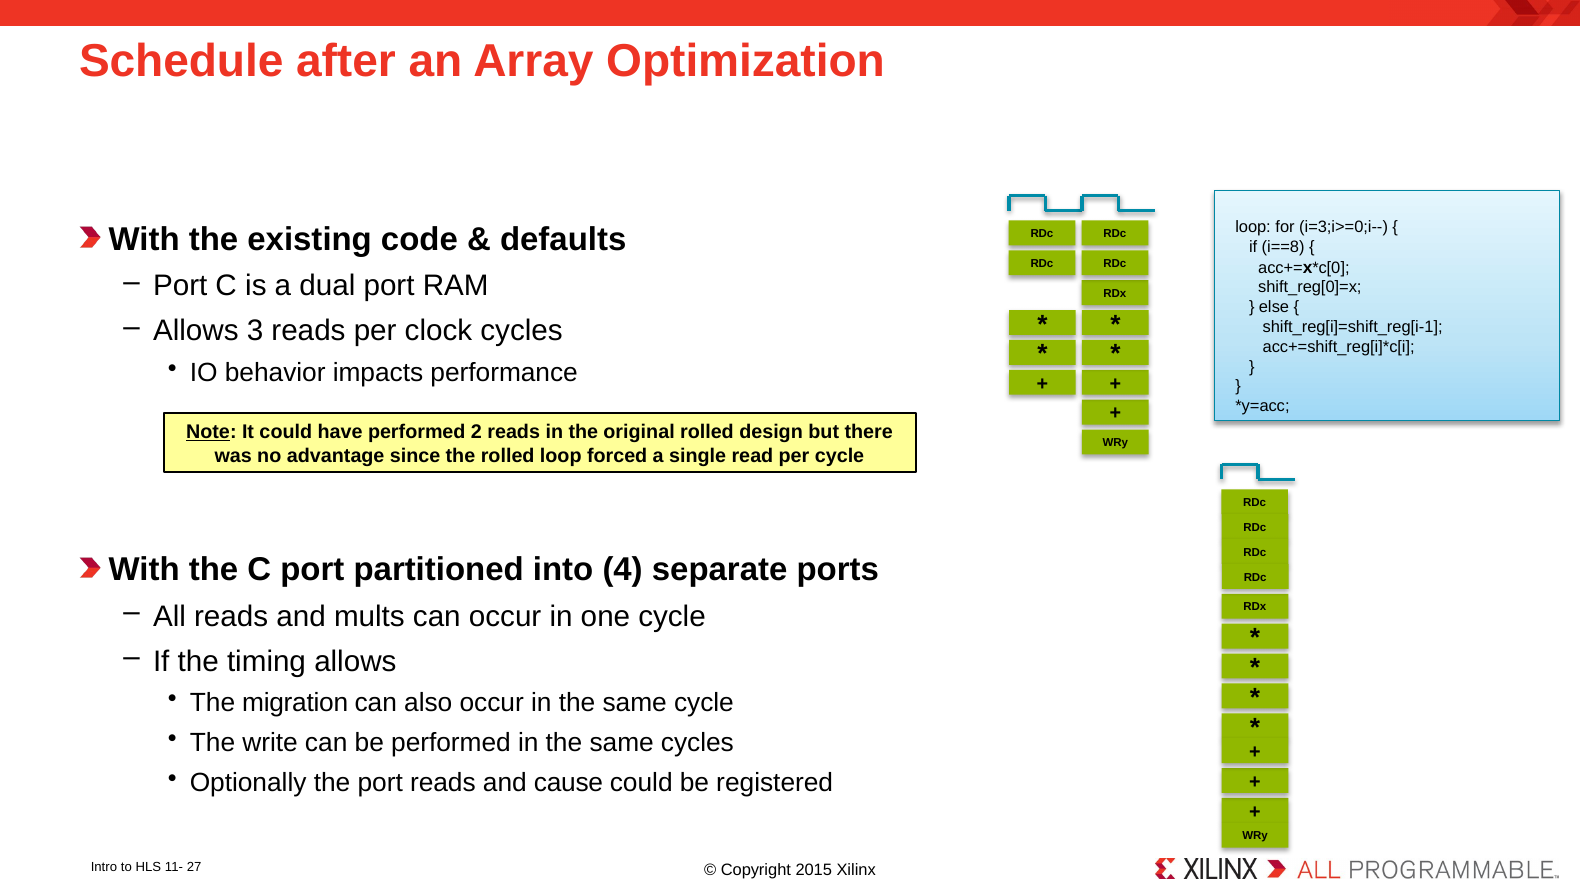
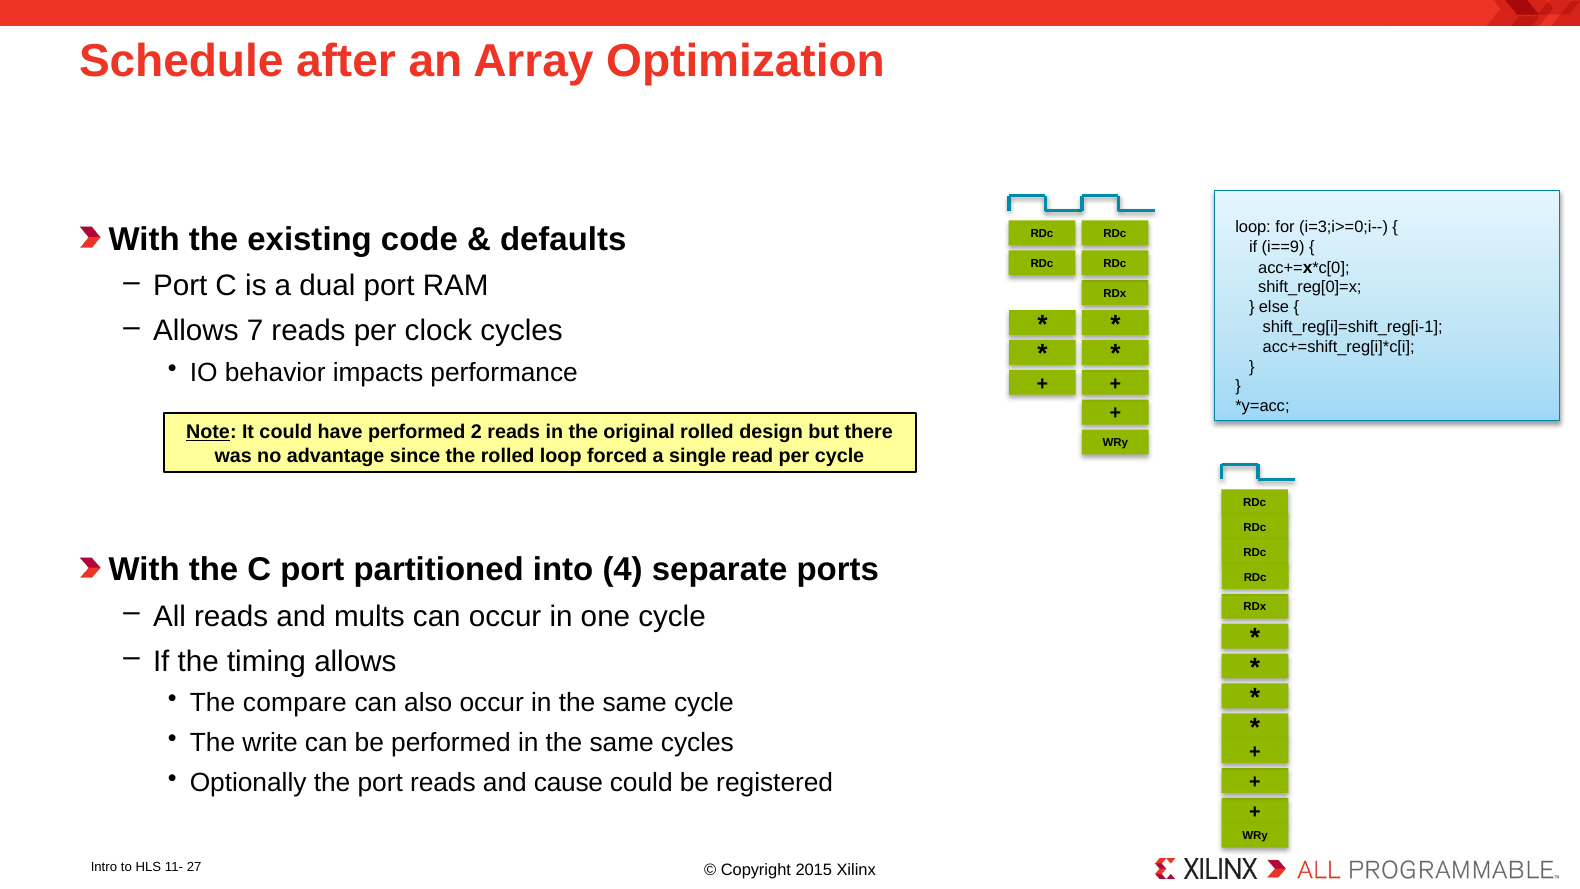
i==8: i==8 -> i==9
3: 3 -> 7
migration: migration -> compare
